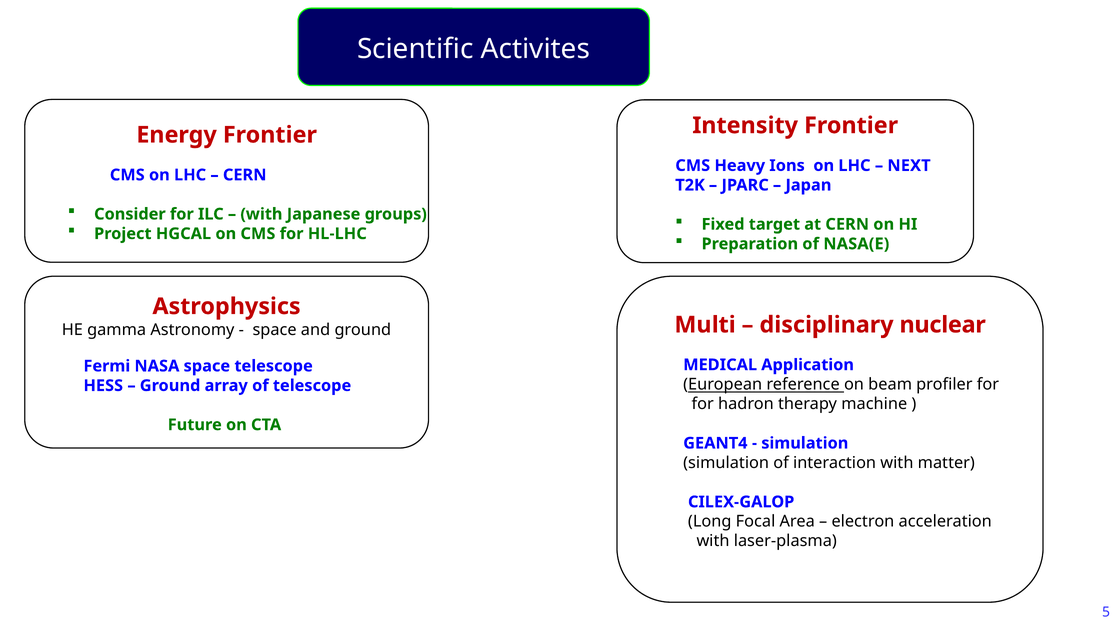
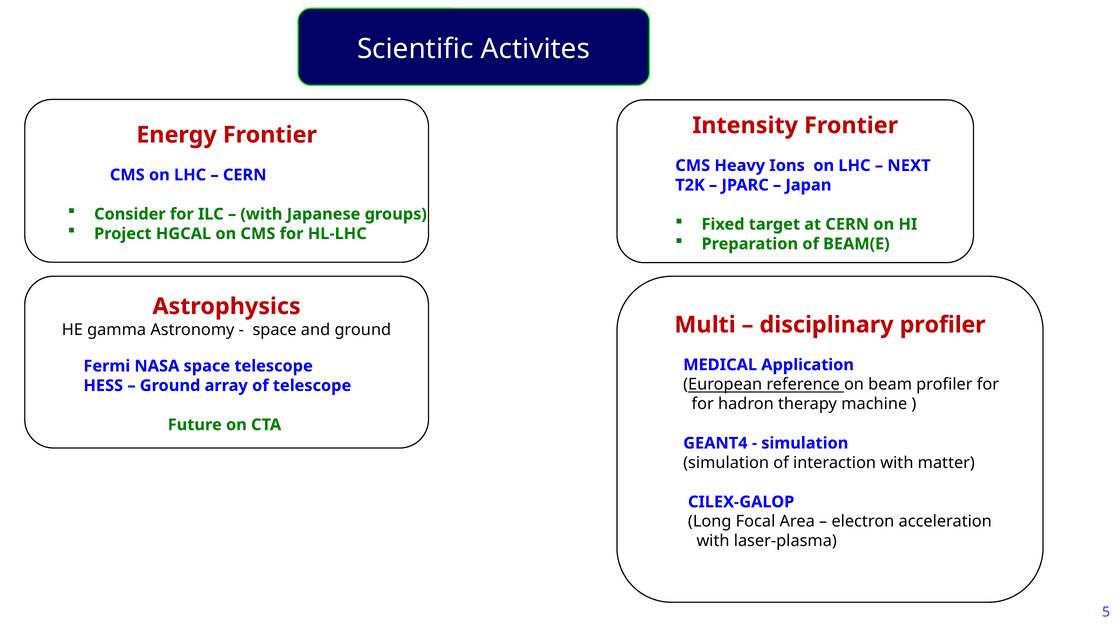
NASA(E: NASA(E -> BEAM(E
disciplinary nuclear: nuclear -> profiler
